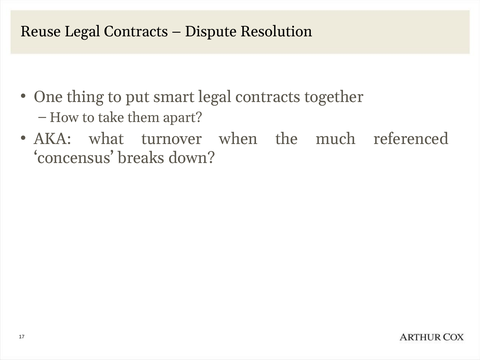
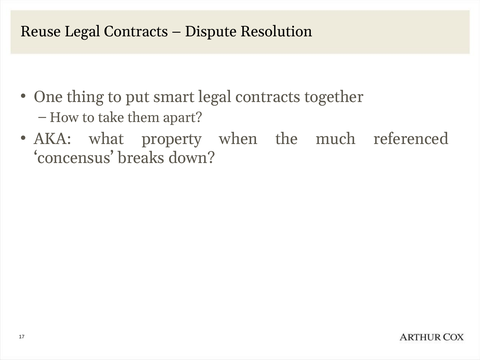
turnover: turnover -> property
